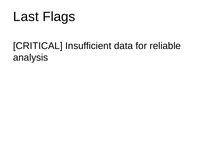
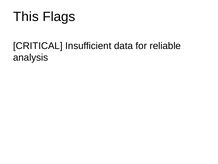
Last: Last -> This
